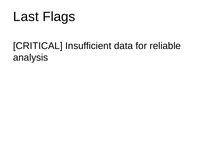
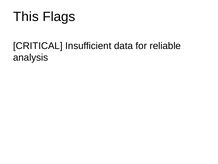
Last: Last -> This
